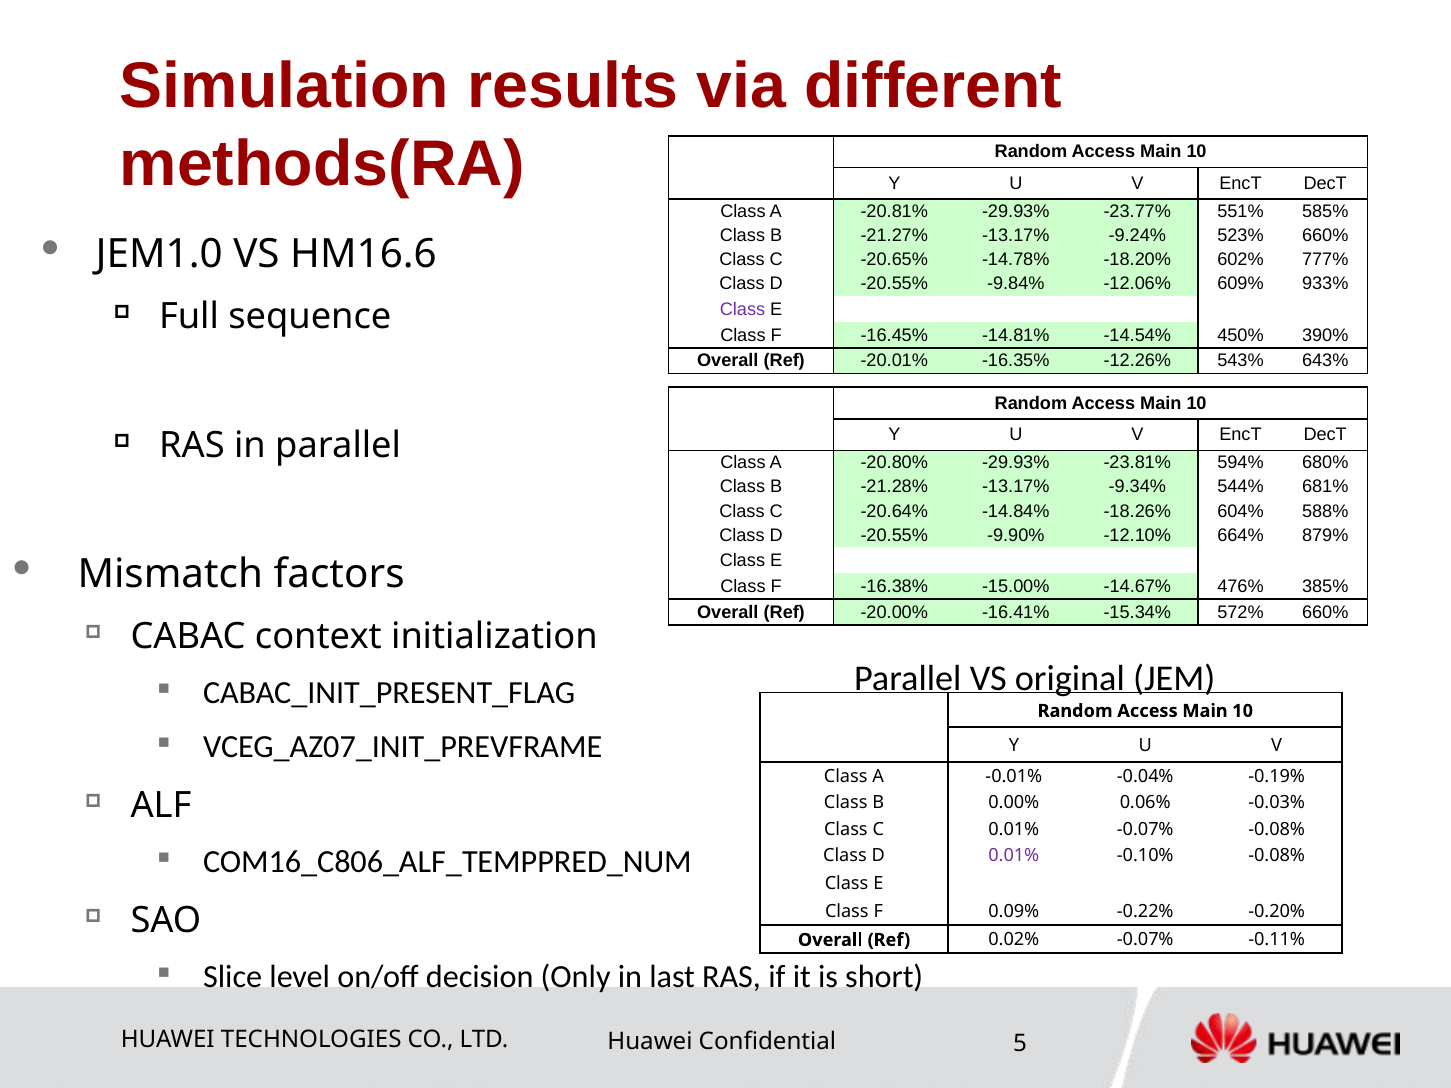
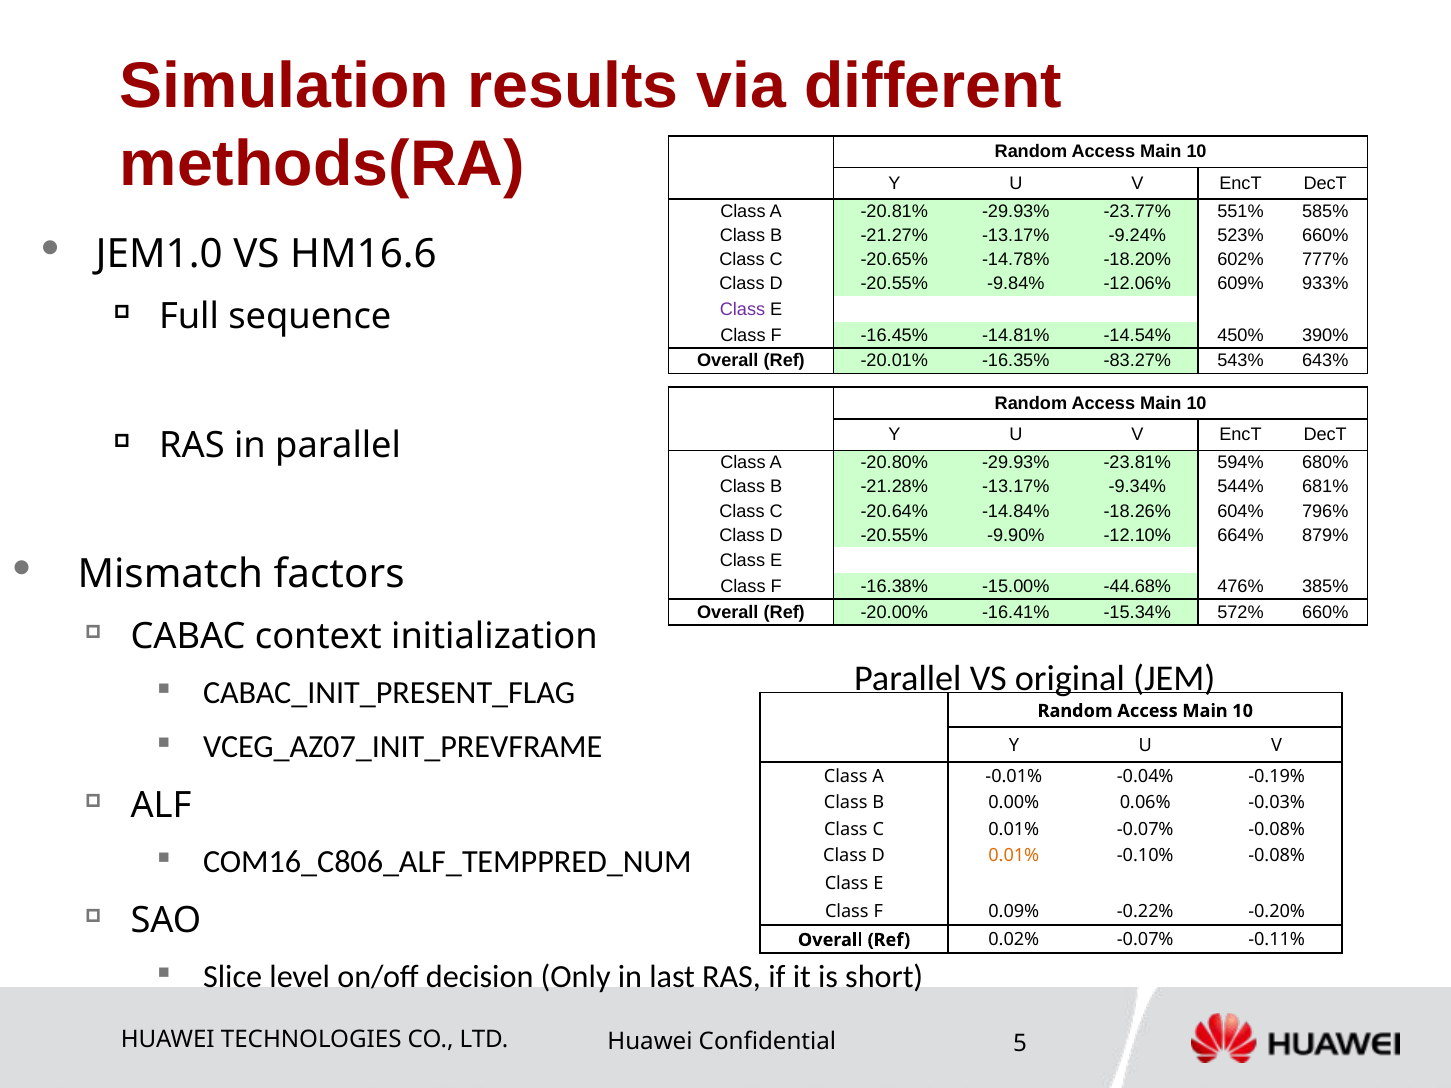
-12.26%: -12.26% -> -83.27%
588%: 588% -> 796%
-14.67%: -14.67% -> -44.68%
0.01% at (1014, 856) colour: purple -> orange
